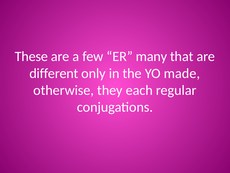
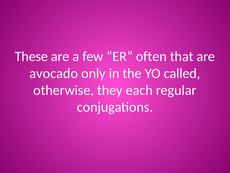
many: many -> often
different: different -> avocado
made: made -> called
